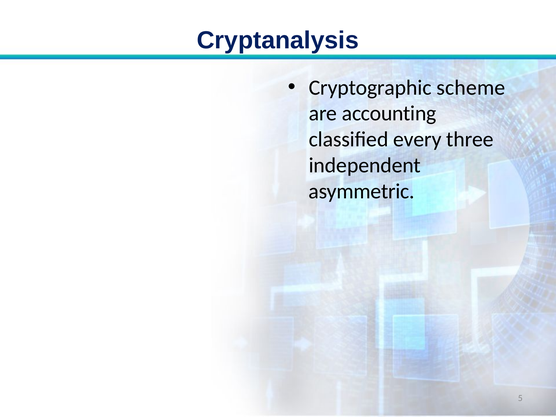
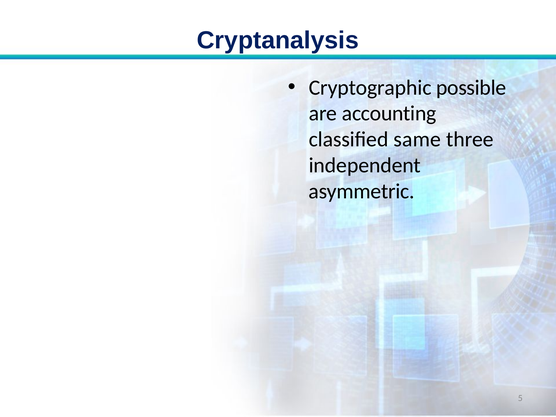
scheme: scheme -> possible
every: every -> same
